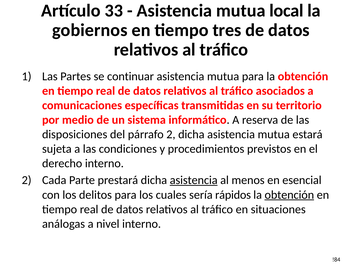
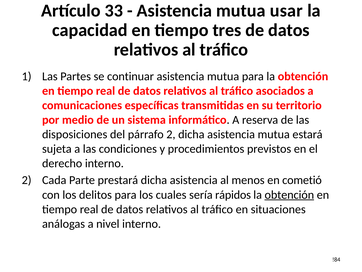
local: local -> usar
gobiernos: gobiernos -> capacidad
asistencia at (194, 180) underline: present -> none
esencial: esencial -> cometió
